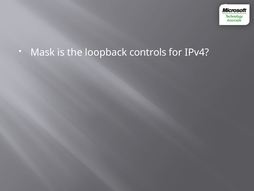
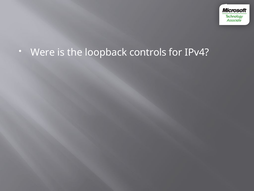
Mask: Mask -> Were
